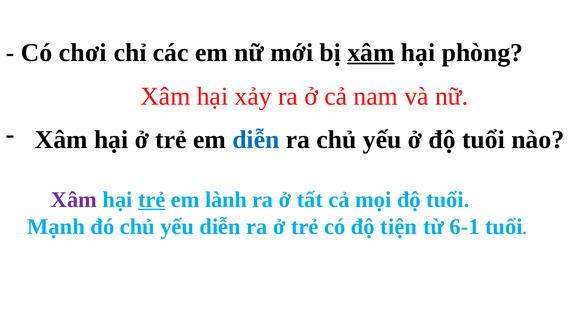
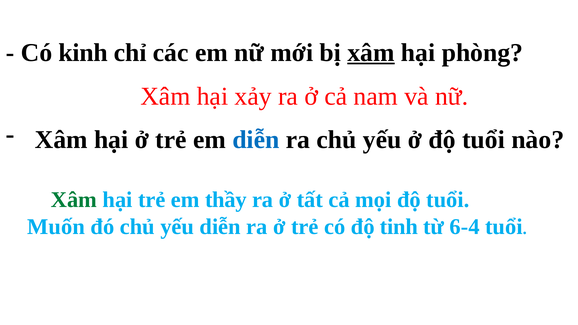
chơi: chơi -> kinh
Xâm at (74, 200) colour: purple -> green
trẻ at (152, 200) underline: present -> none
lành: lành -> thầy
Mạnh: Mạnh -> Muốn
tiện: tiện -> tinh
6-1: 6-1 -> 6-4
